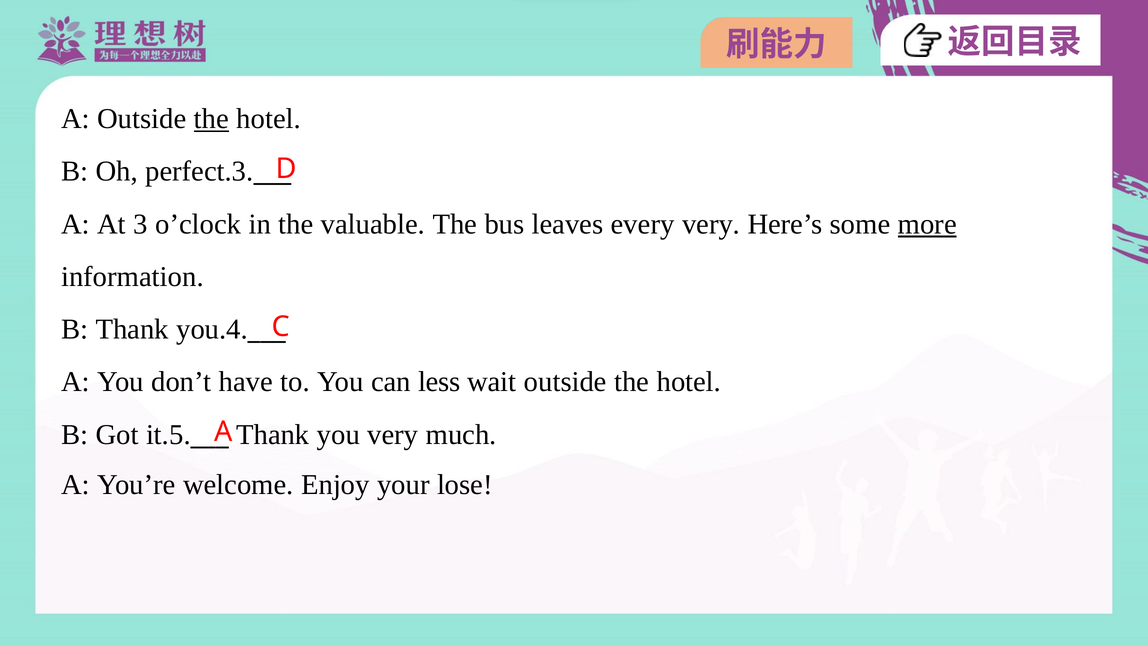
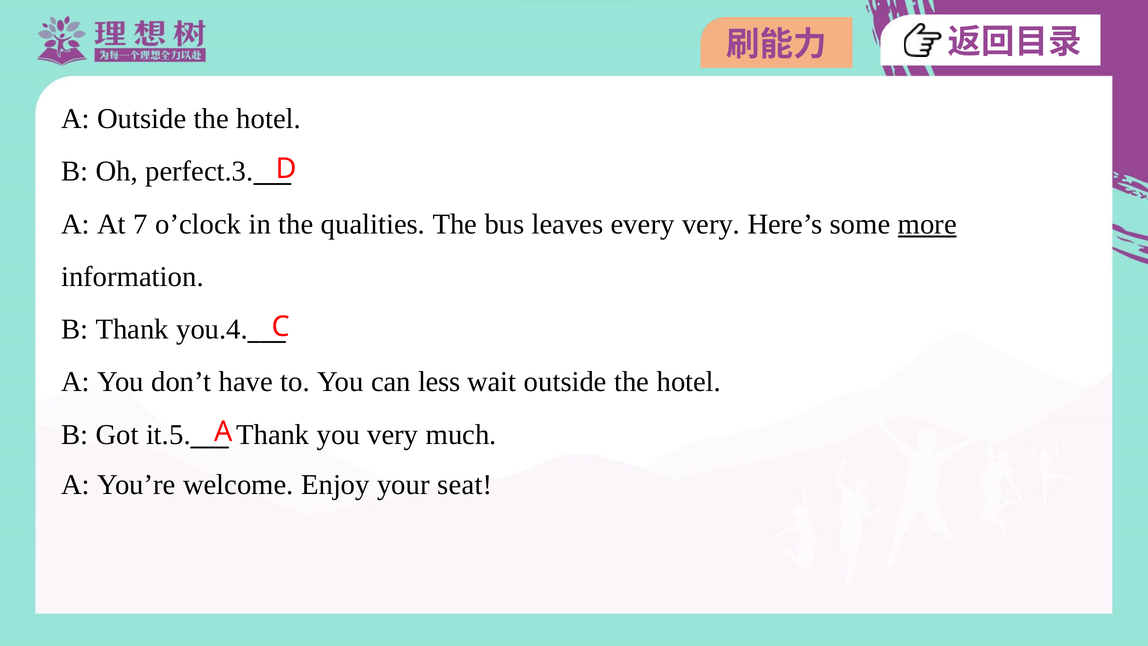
the at (211, 119) underline: present -> none
At 3: 3 -> 7
valuable: valuable -> qualities
lose: lose -> seat
